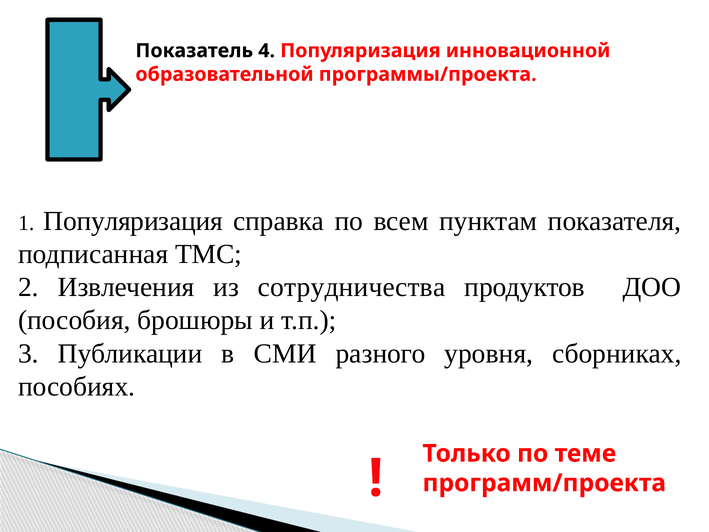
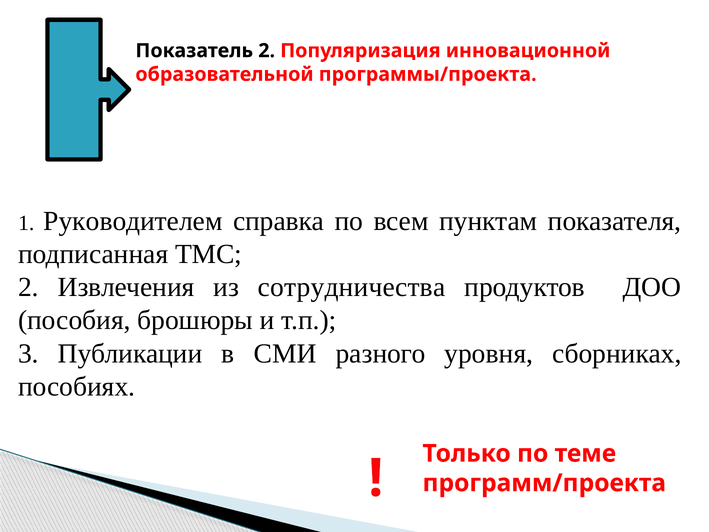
Показатель 4: 4 -> 2
1 Популяризация: Популяризация -> Руководителем
